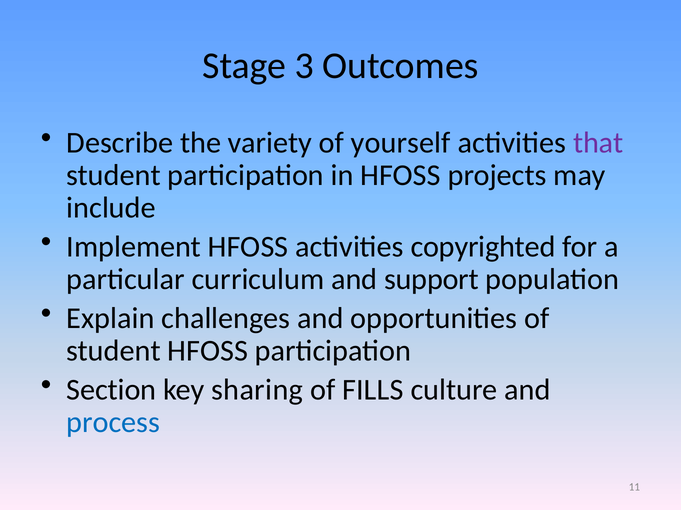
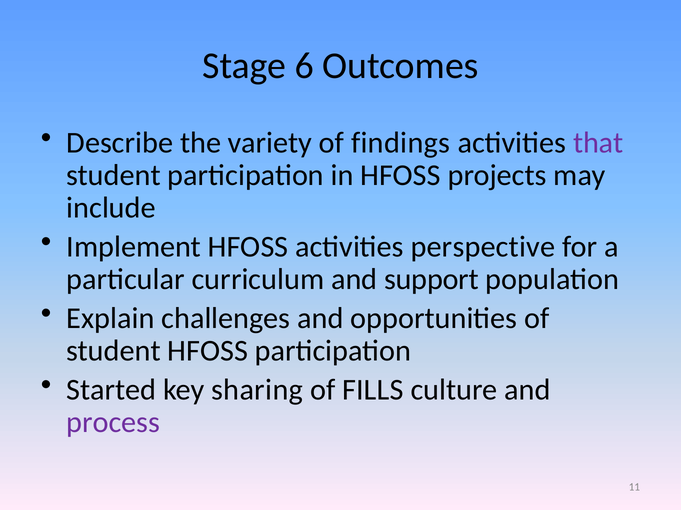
3: 3 -> 6
yourself: yourself -> findings
copyrighted: copyrighted -> perspective
Section: Section -> Started
process colour: blue -> purple
